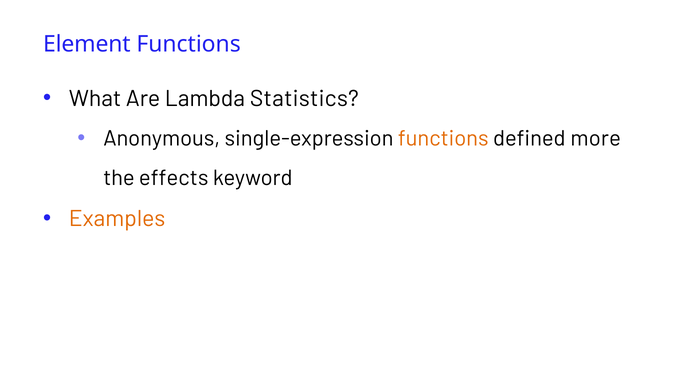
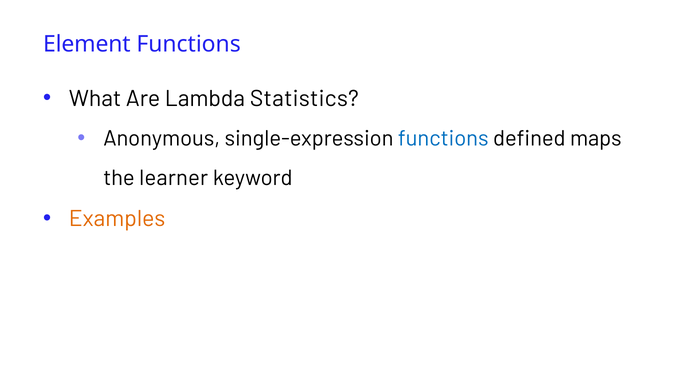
functions at (443, 138) colour: orange -> blue
more: more -> maps
effects: effects -> learner
